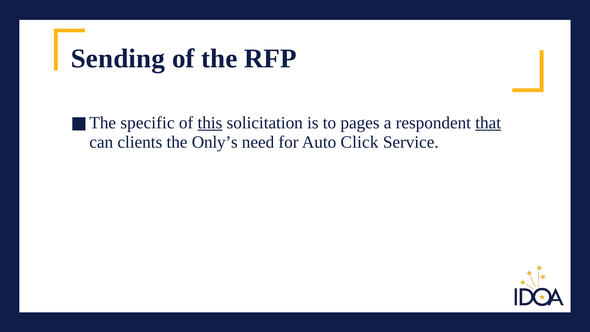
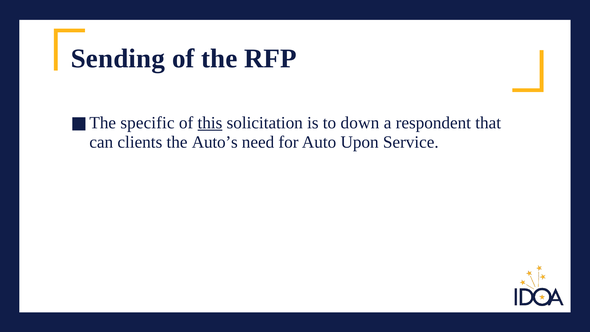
pages: pages -> down
that underline: present -> none
Only’s: Only’s -> Auto’s
Click: Click -> Upon
